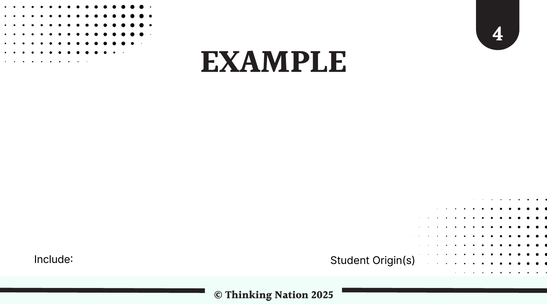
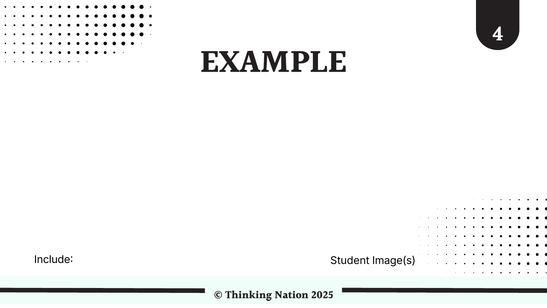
Origin(s: Origin(s -> Image(s
